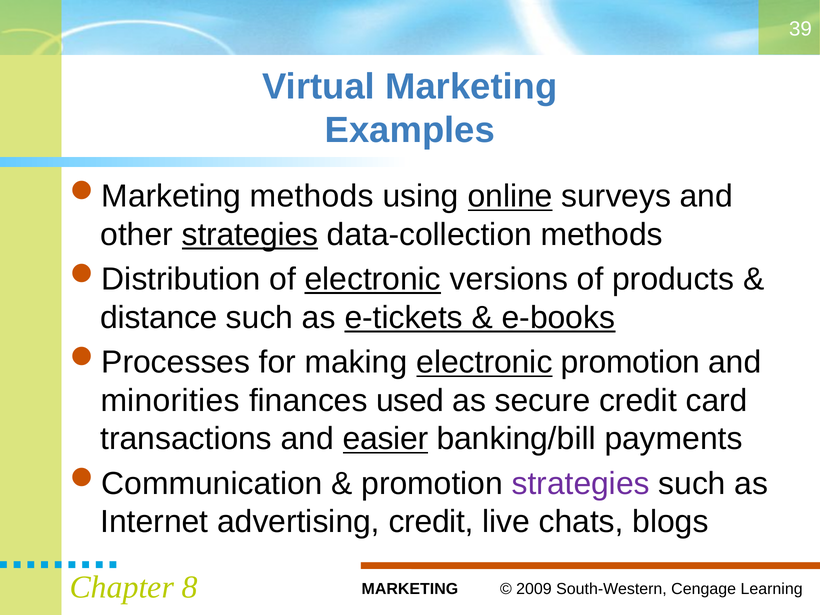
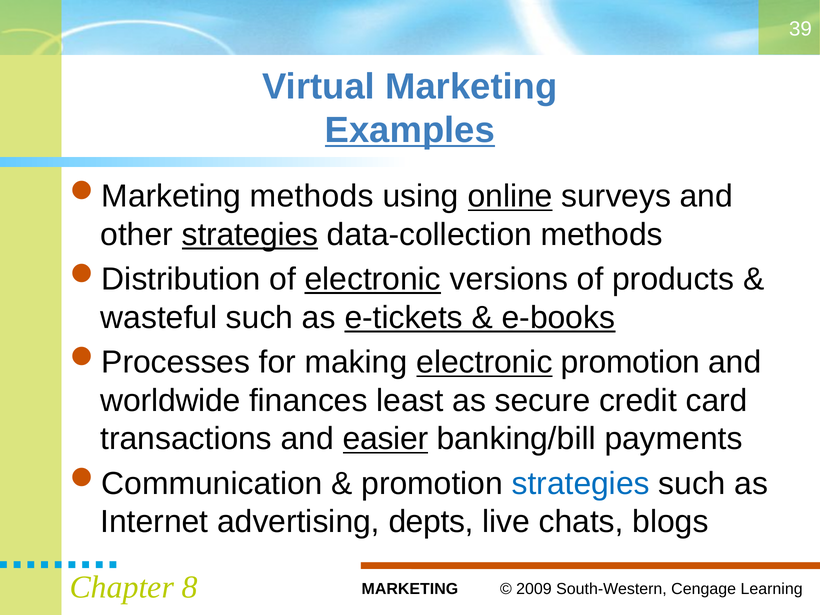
Examples underline: none -> present
distance: distance -> wasteful
minorities: minorities -> worldwide
used: used -> least
strategies at (581, 484) colour: purple -> blue
advertising credit: credit -> depts
